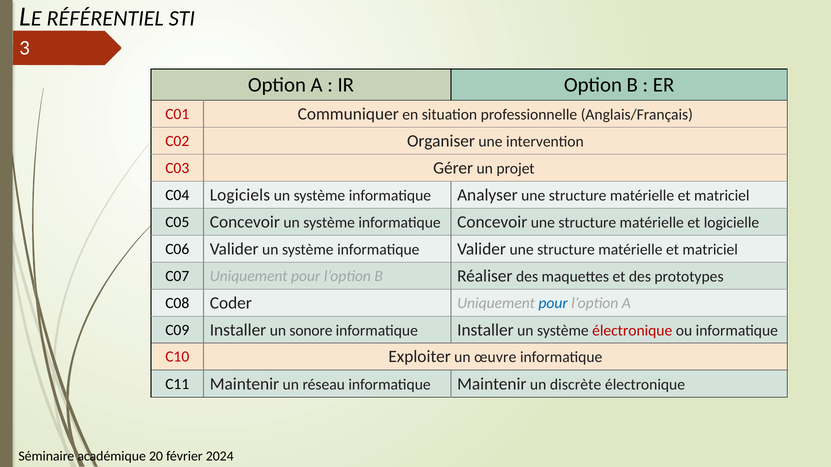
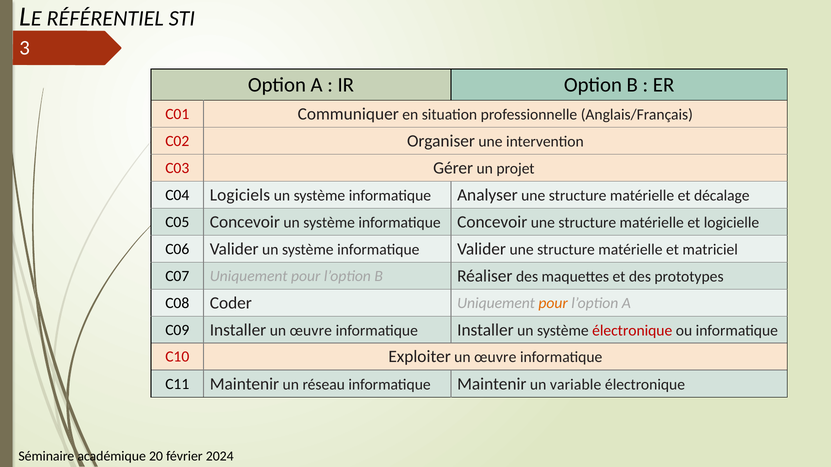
matriciel at (722, 196): matriciel -> décalage
pour at (553, 303) colour: blue -> orange
Installer un sonore: sonore -> œuvre
discrète: discrète -> variable
